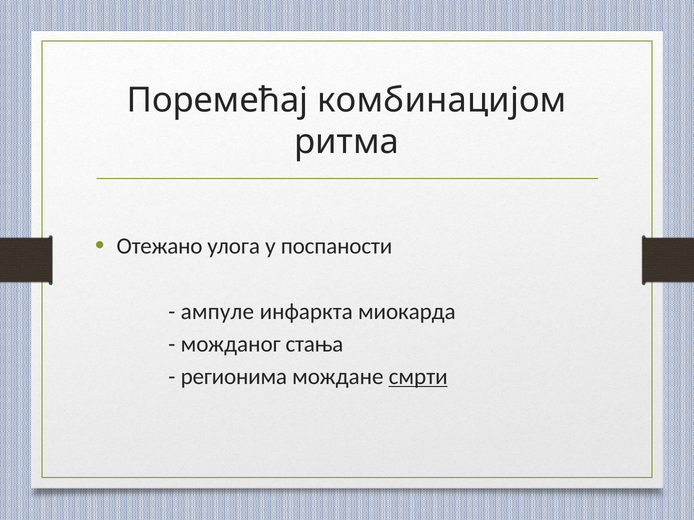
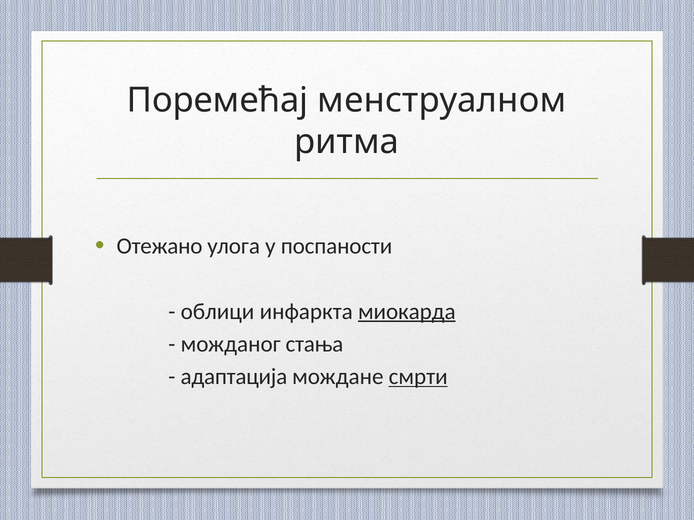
комбинацијом: комбинацијом -> мeнструaлнoм
ампуле: ампуле -> облици
миокарда underline: none -> present
регионима: регионима -> адаптација
